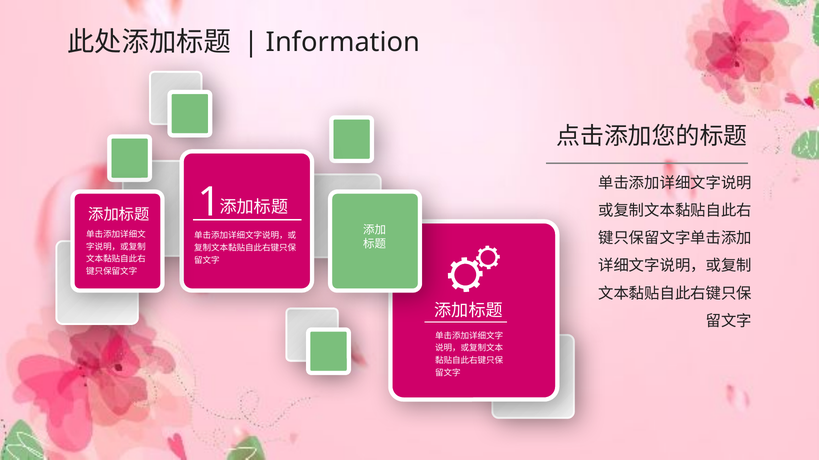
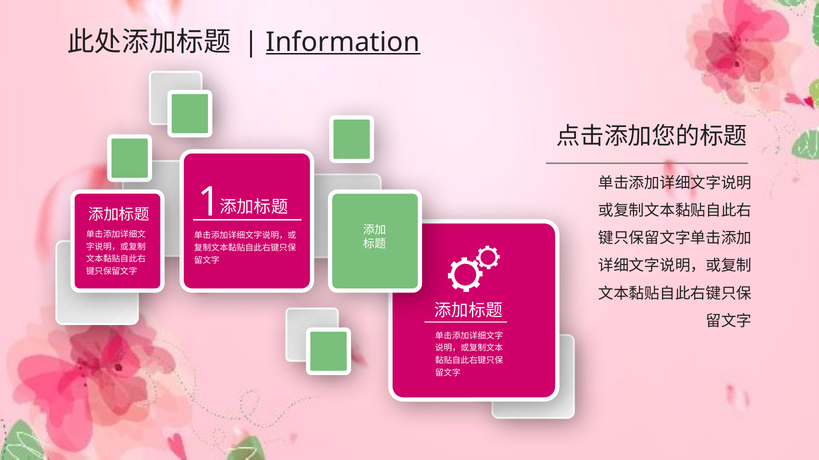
Information underline: none -> present
